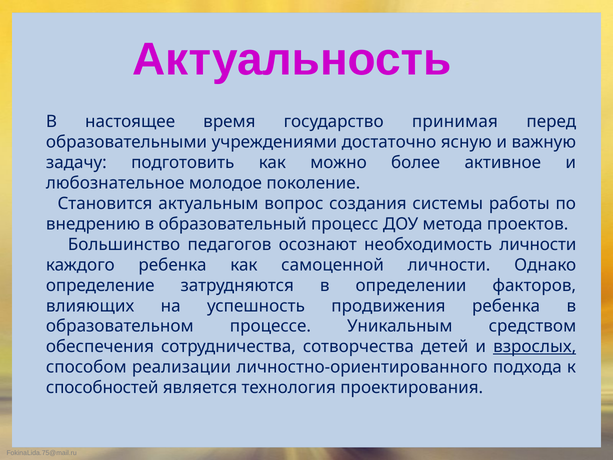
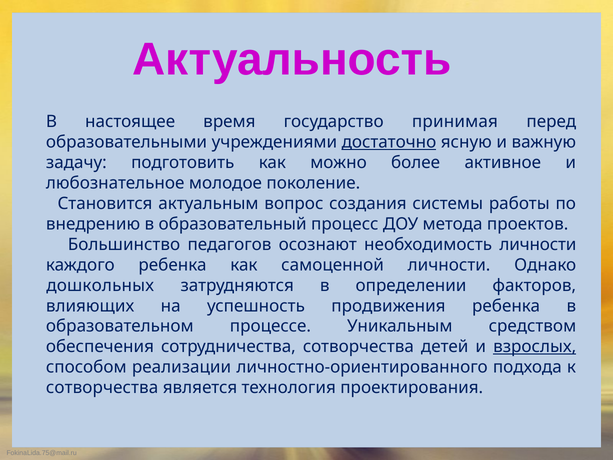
достаточно underline: none -> present
определение: определение -> дошкольных
способностей at (102, 387): способностей -> сотворчества
